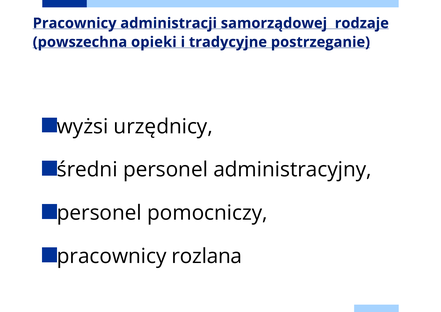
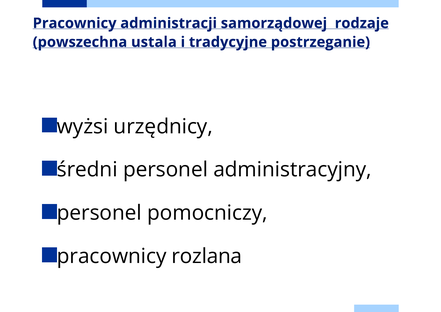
opieki: opieki -> ustala
